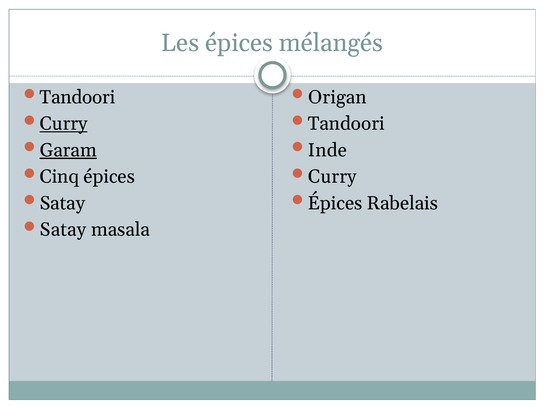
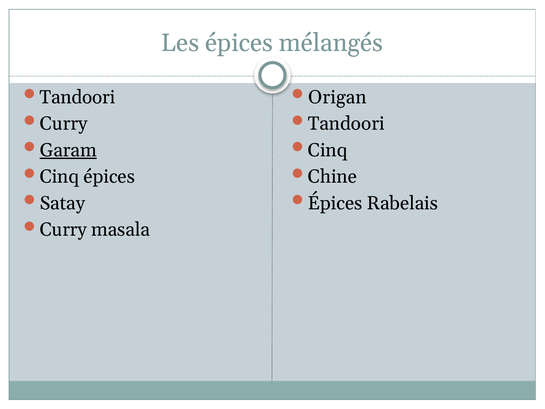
Curry at (64, 124) underline: present -> none
Inde at (328, 150): Inde -> Cinq
Curry at (332, 177): Curry -> Chine
Satay at (63, 229): Satay -> Curry
